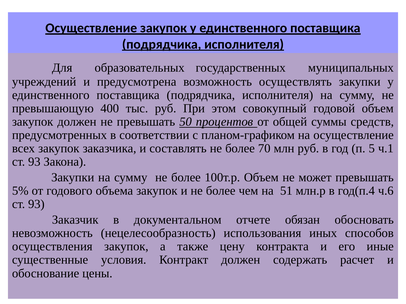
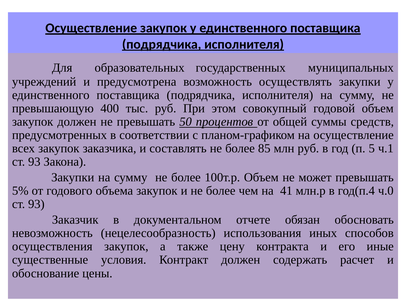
70: 70 -> 85
51: 51 -> 41
ч.6: ч.6 -> ч.0
